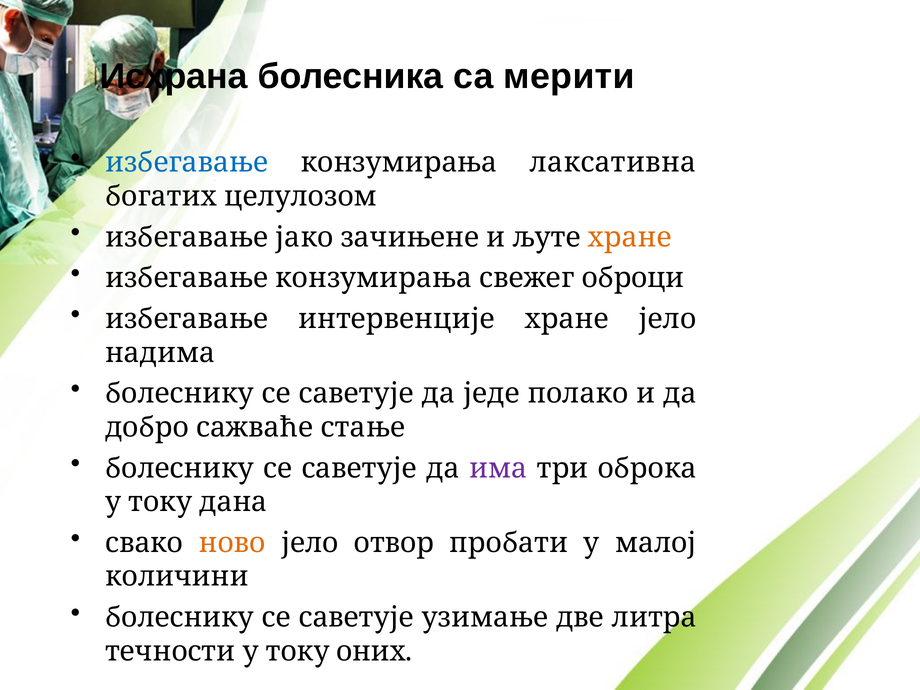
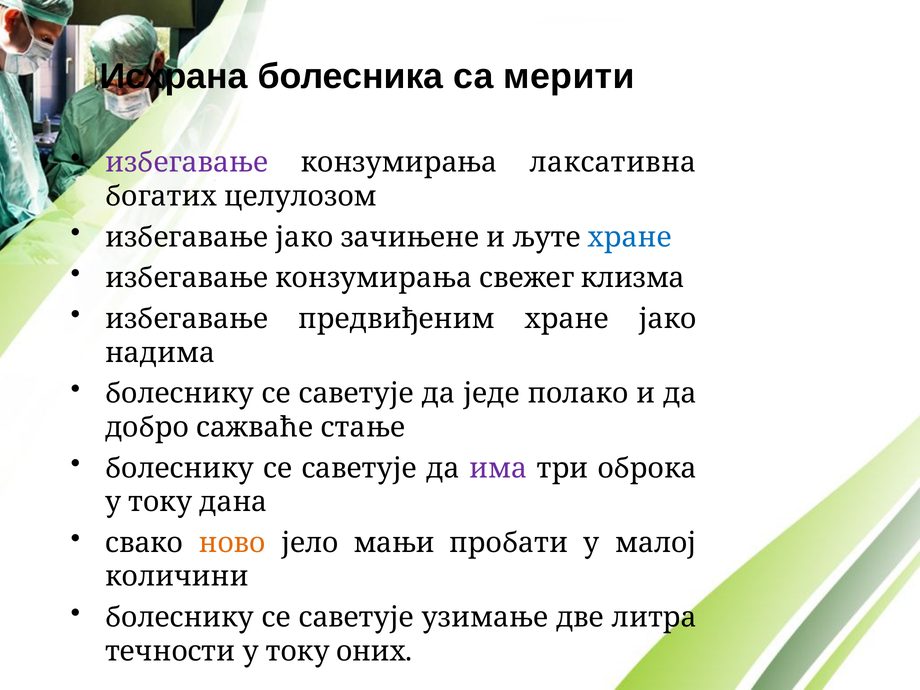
избегавање at (187, 163) colour: blue -> purple
хране at (630, 237) colour: orange -> blue
оброци: оброци -> клизма
интервенције: интервенције -> предвиђеним
хране јело: јело -> јако
отвор: отвор -> мањи
